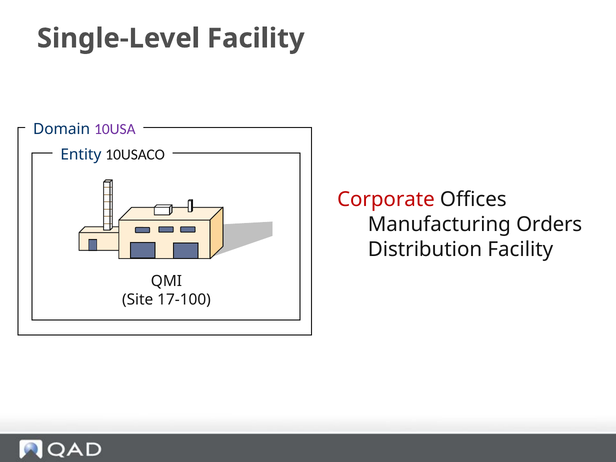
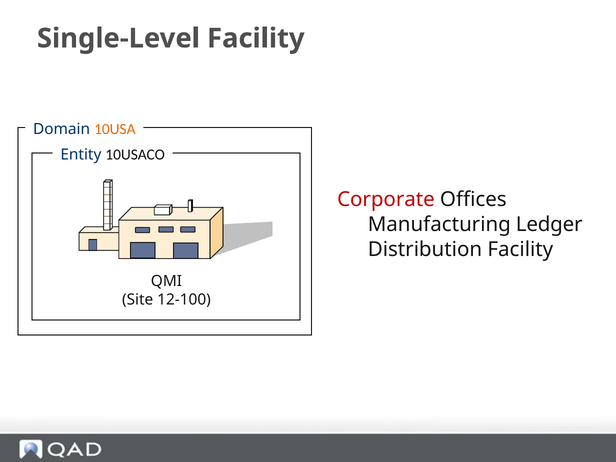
10USA colour: purple -> orange
Orders: Orders -> Ledger
17-100: 17-100 -> 12-100
